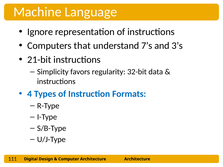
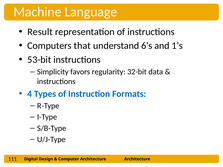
Ignore: Ignore -> Result
7’s: 7’s -> 6’s
3’s: 3’s -> 1’s
21-bit: 21-bit -> 53-bit
